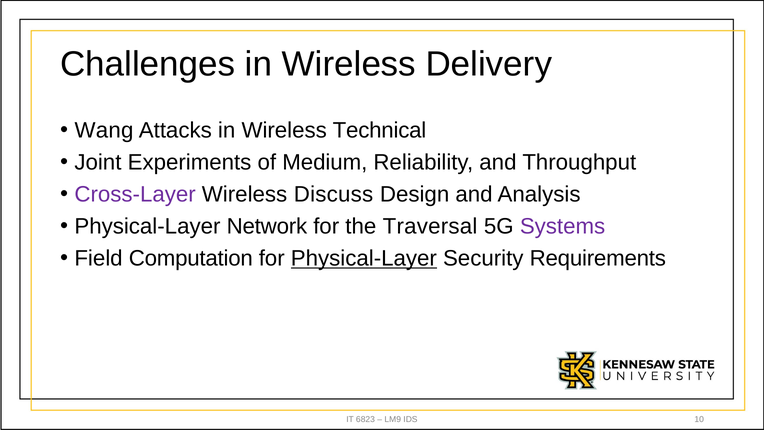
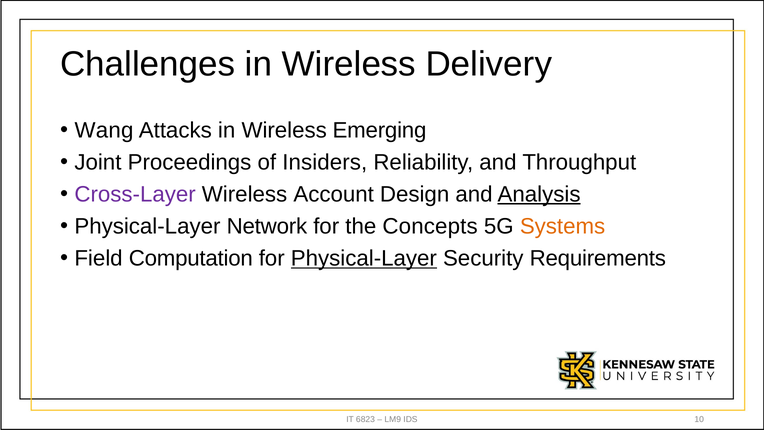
Technical: Technical -> Emerging
Experiments: Experiments -> Proceedings
Medium: Medium -> Insiders
Discuss: Discuss -> Account
Analysis underline: none -> present
Traversal: Traversal -> Concepts
Systems colour: purple -> orange
